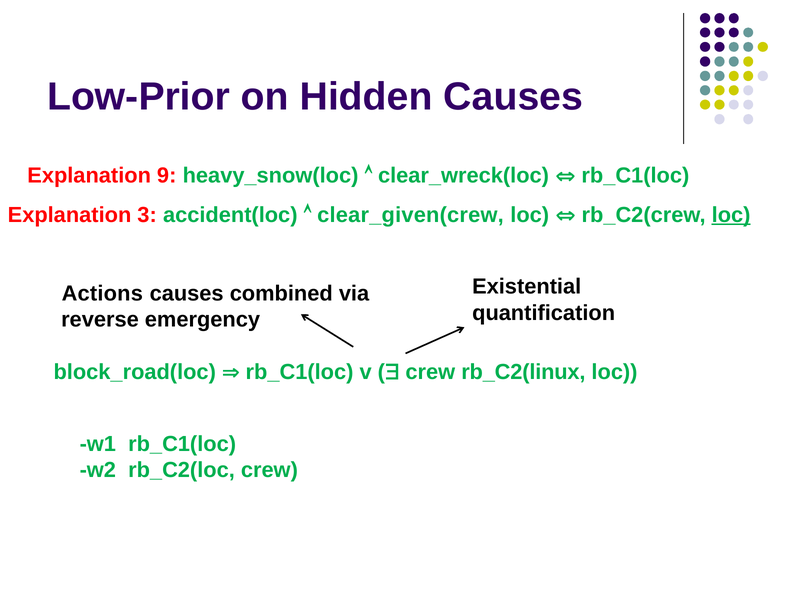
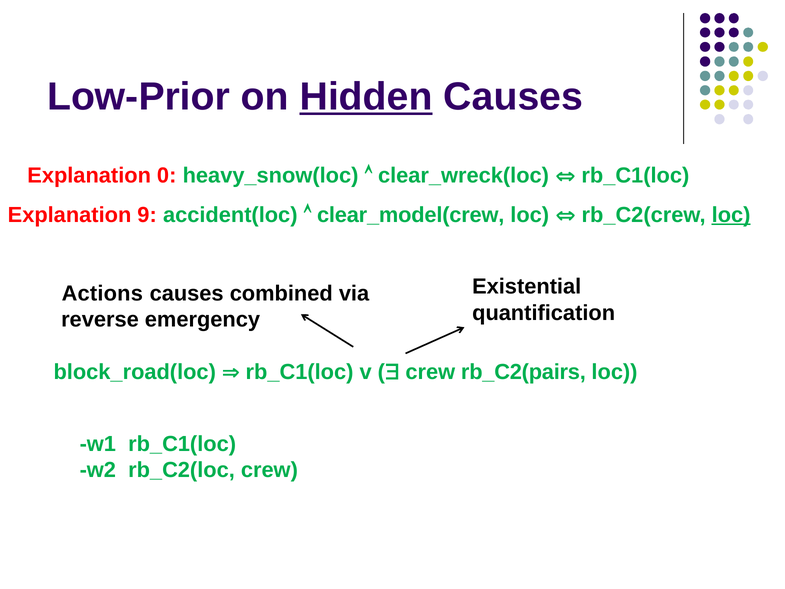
Hidden underline: none -> present
9: 9 -> 0
3: 3 -> 9
clear_given(crew: clear_given(crew -> clear_model(crew
rb_C2(linux: rb_C2(linux -> rb_C2(pairs
